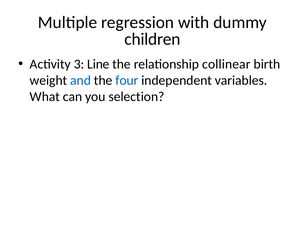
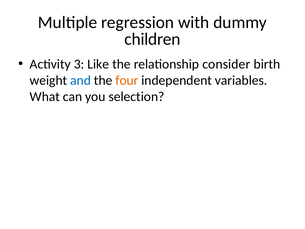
Line: Line -> Like
collinear: collinear -> consider
four colour: blue -> orange
